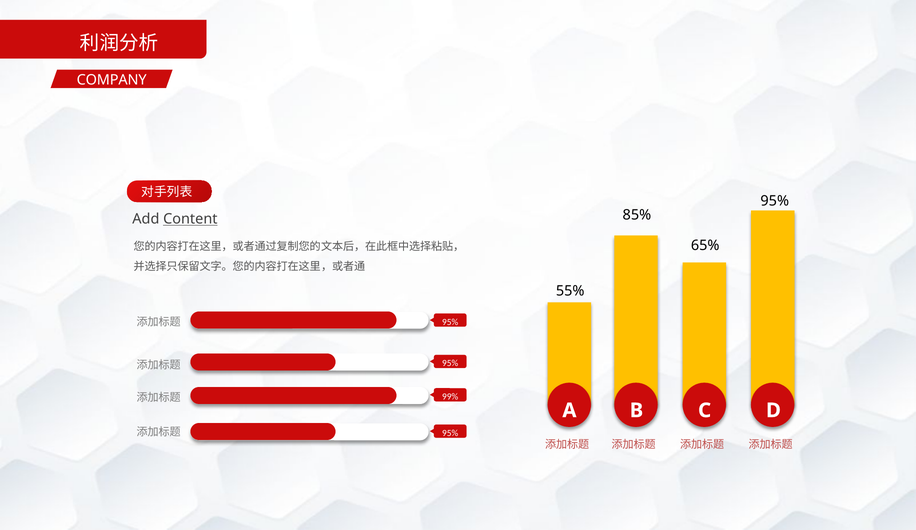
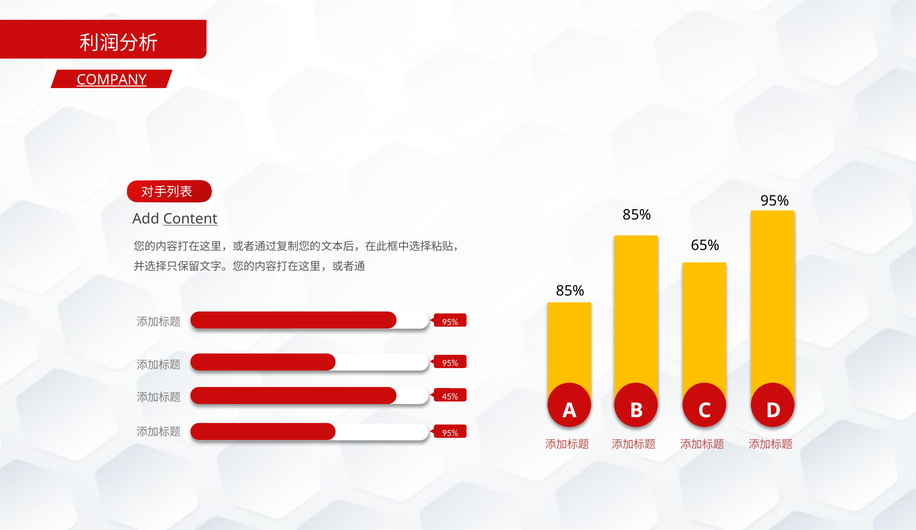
COMPANY underline: none -> present
55% at (570, 291): 55% -> 85%
99%: 99% -> 45%
